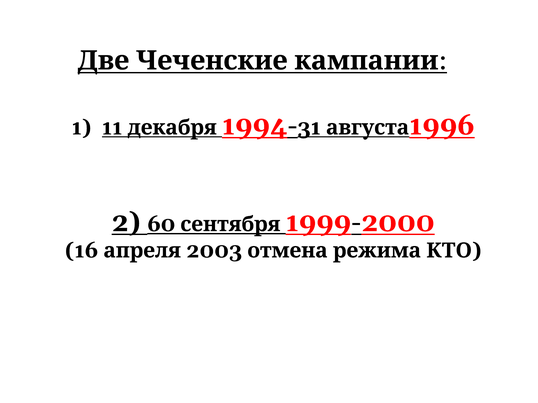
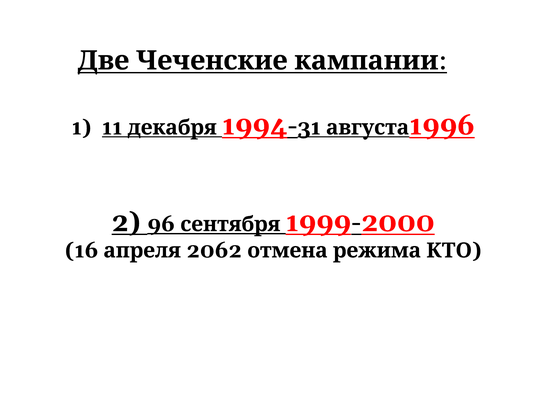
60: 60 -> 96
2003: 2003 -> 2062
